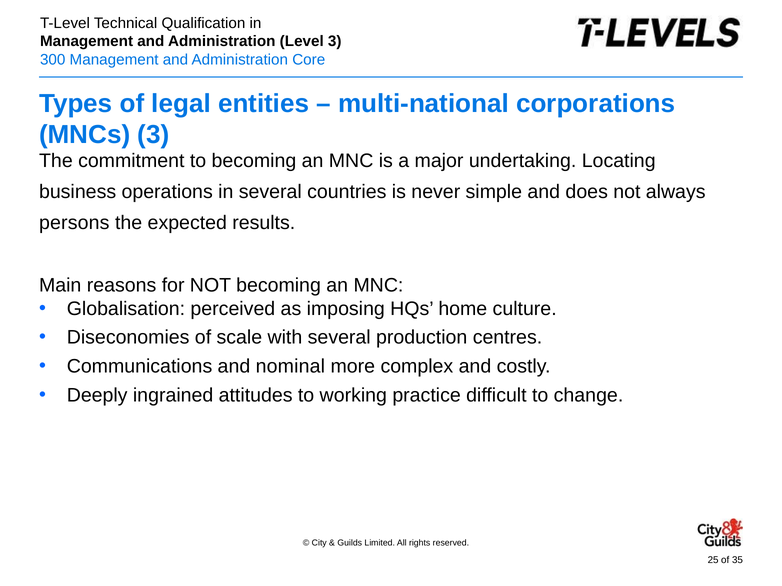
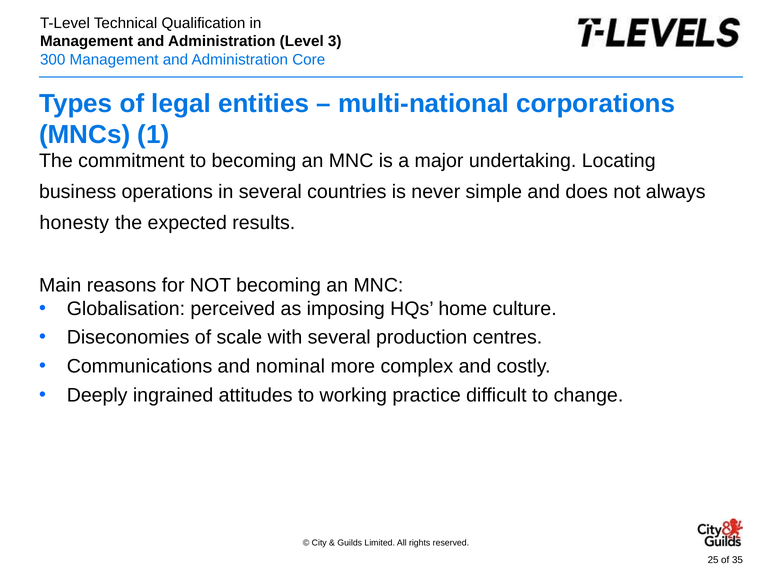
MNCs 3: 3 -> 1
persons: persons -> honesty
